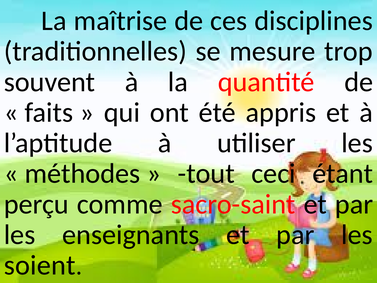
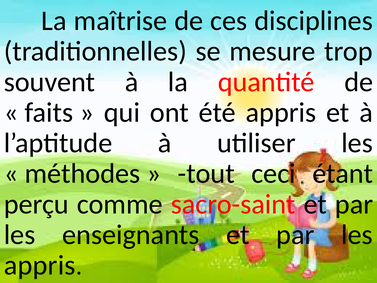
soient at (40, 265): soient -> appris
